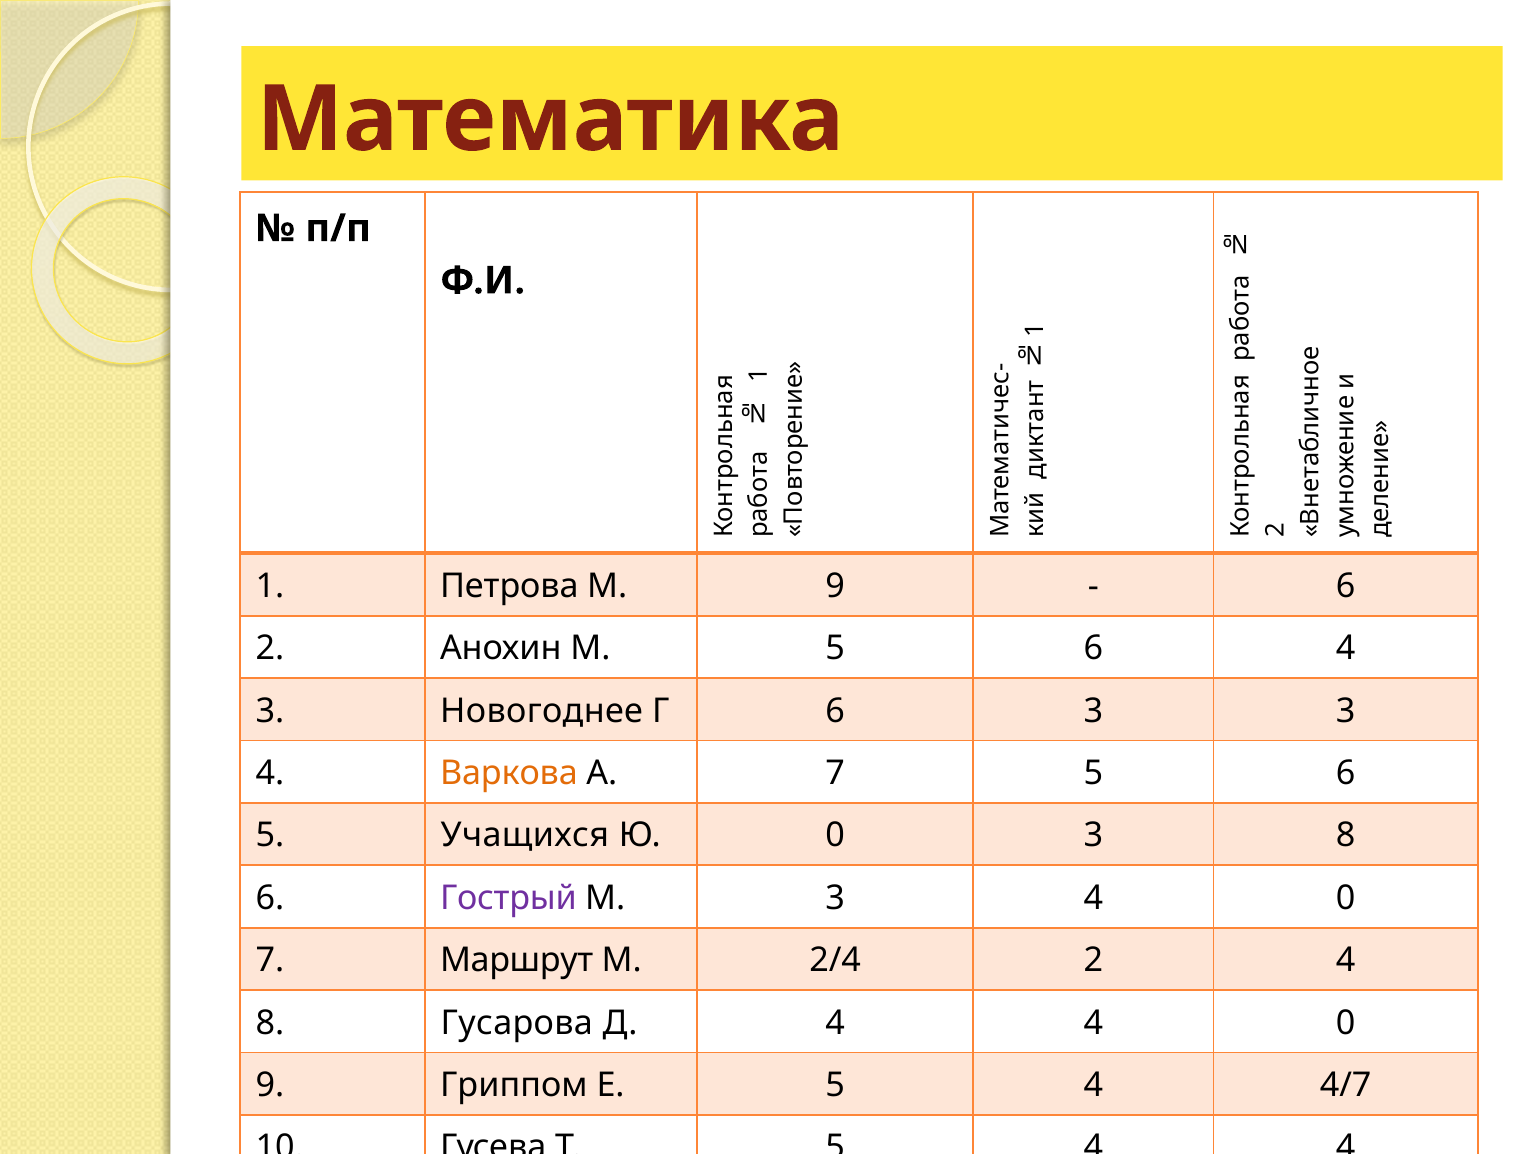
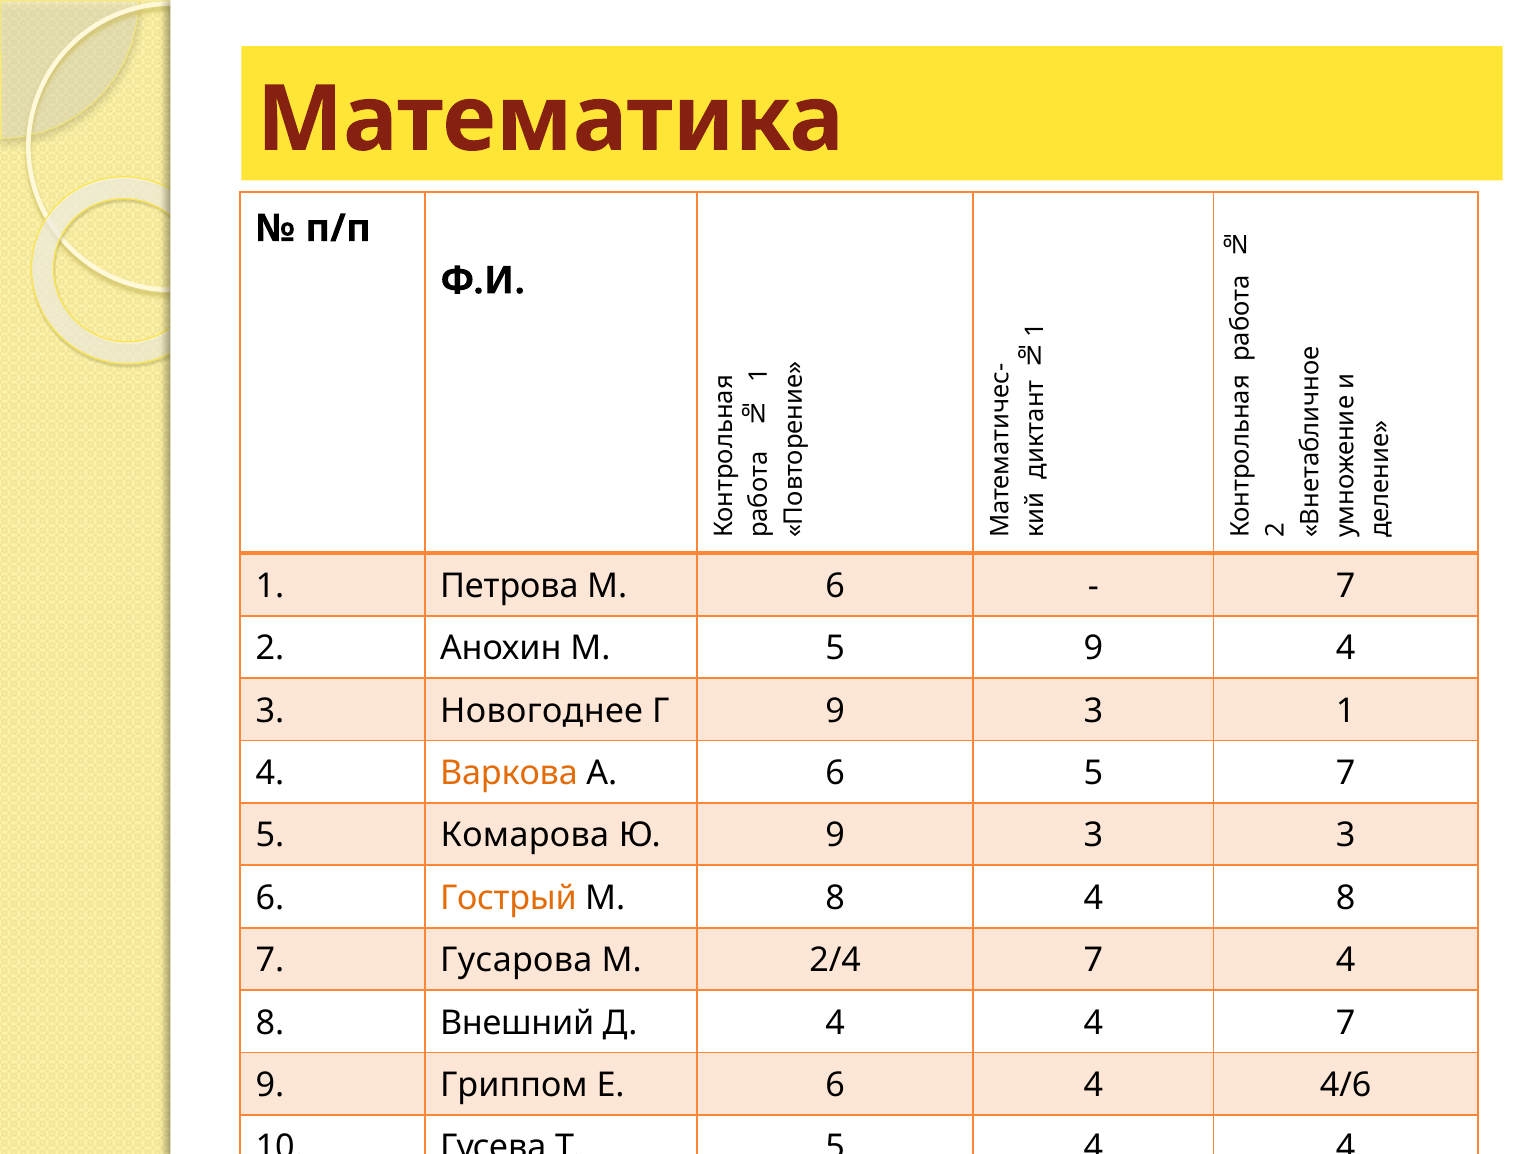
М 9: 9 -> 6
6 at (1346, 586): 6 -> 7
М 5 6: 6 -> 9
Г 6: 6 -> 9
3 3: 3 -> 1
А 7: 7 -> 6
6 at (1346, 773): 6 -> 7
Учащихся: Учащихся -> Комарова
Ю 0: 0 -> 9
3 8: 8 -> 3
Гострый colour: purple -> orange
М 3: 3 -> 8
0 at (1346, 898): 0 -> 8
Маршрут: Маршрут -> Гусарова
2/4 2: 2 -> 7
Гусарова: Гусарова -> Внешний
4 4 0: 0 -> 7
Е 5: 5 -> 6
4/7: 4/7 -> 4/6
